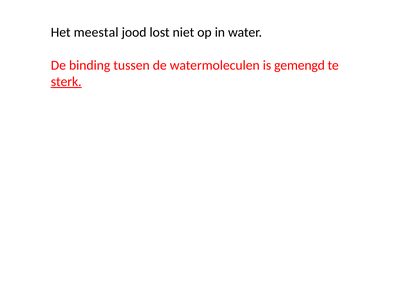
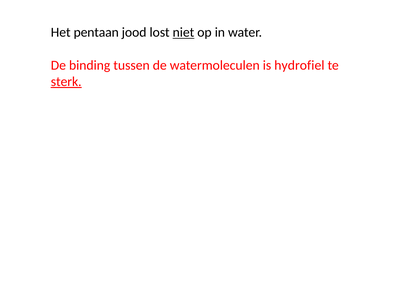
meestal: meestal -> pentaan
niet underline: none -> present
gemengd: gemengd -> hydrofiel
